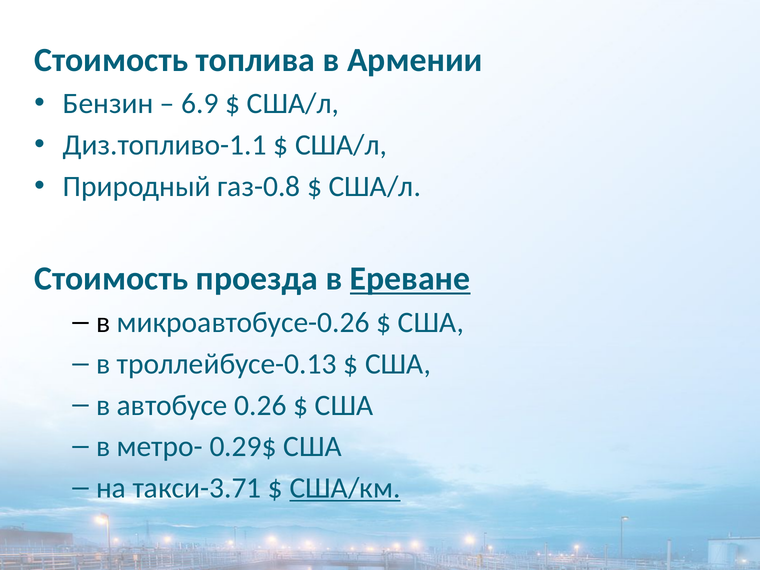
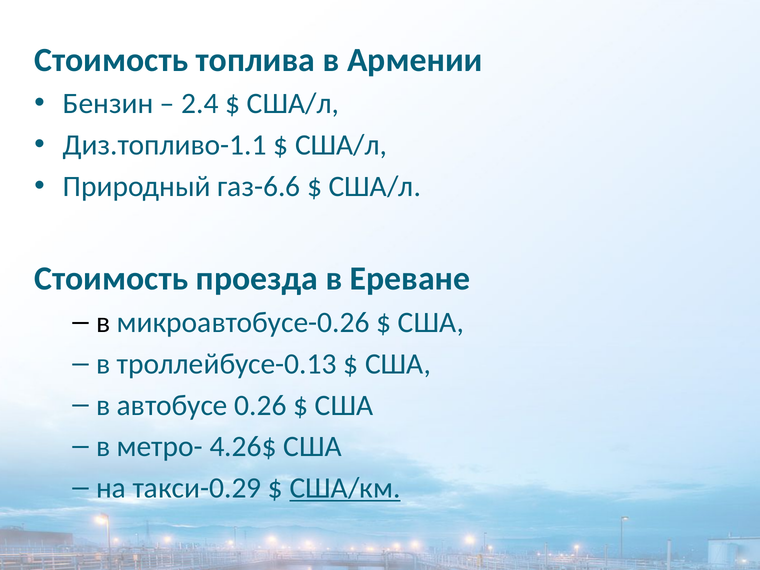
6.9: 6.9 -> 2.4
газ-0.8: газ-0.8 -> газ-6.6
Ереване underline: present -> none
0.29$: 0.29$ -> 4.26$
такси-3.71: такси-3.71 -> такси-0.29
